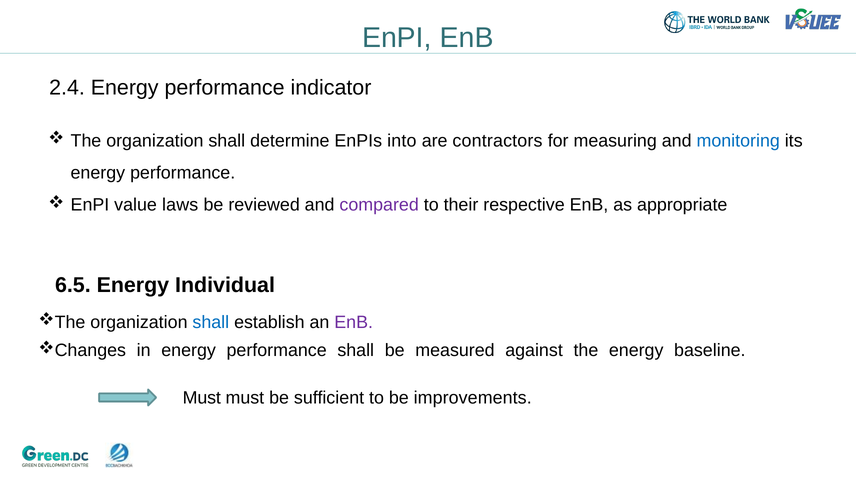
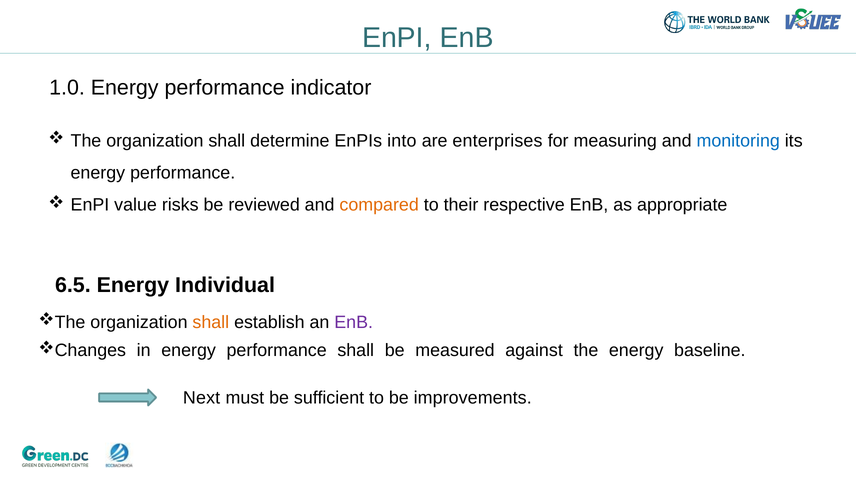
2.4: 2.4 -> 1.0
contractors: contractors -> enterprises
laws: laws -> risks
compared colour: purple -> orange
shall at (211, 322) colour: blue -> orange
Must at (202, 397): Must -> Next
